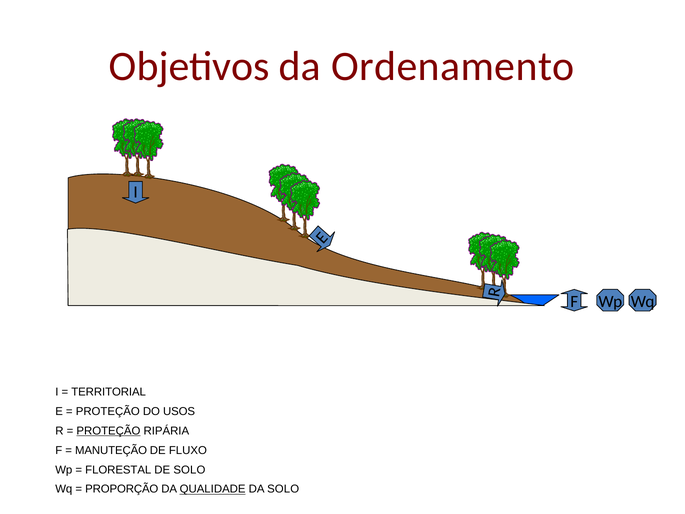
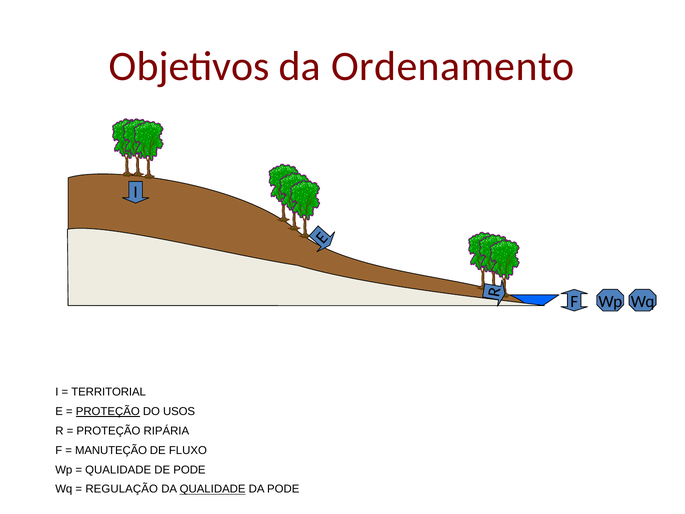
PROTEÇÃO at (108, 411) underline: none -> present
PROTEÇÃO at (108, 431) underline: present -> none
FLORESTAL at (118, 470): FLORESTAL -> QUALIDADE
DE SOLO: SOLO -> PODE
PROPORÇÃO: PROPORÇÃO -> REGULAÇÃO
DA SOLO: SOLO -> PODE
